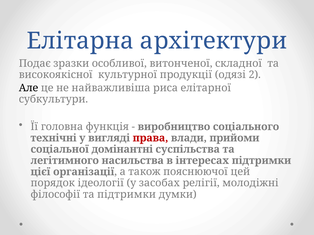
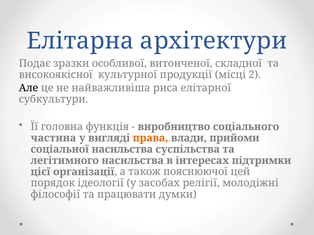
одязі: одязі -> місці
технічні: технічні -> частина
права colour: red -> orange
соціальної домінантні: домінантні -> насильства
та підтримки: підтримки -> працювати
